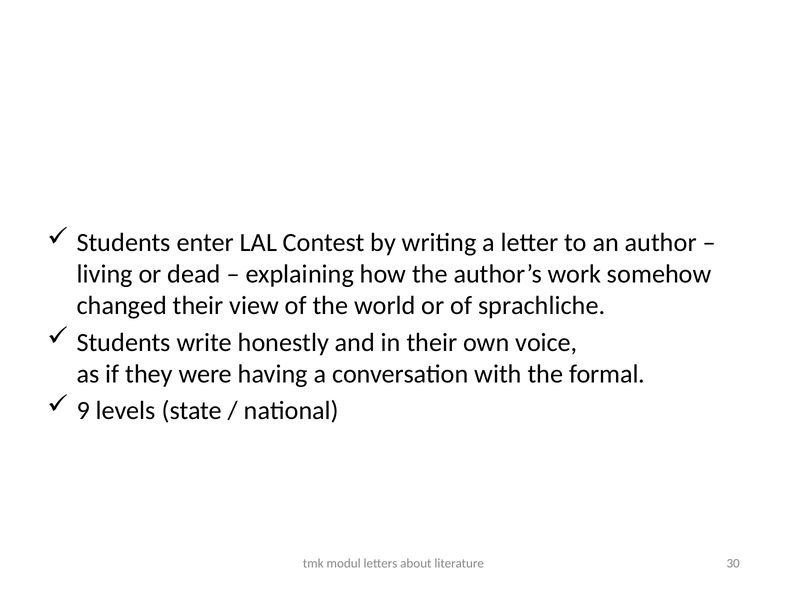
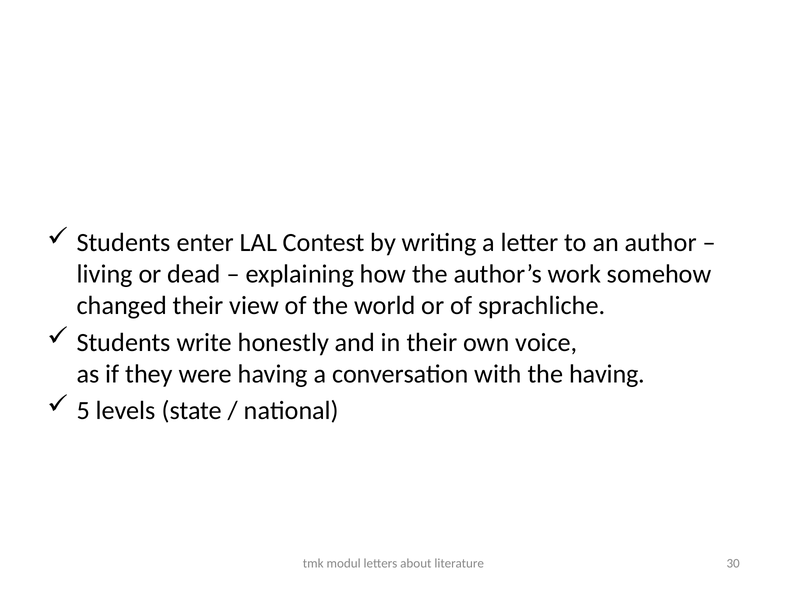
the formal: formal -> having
9: 9 -> 5
